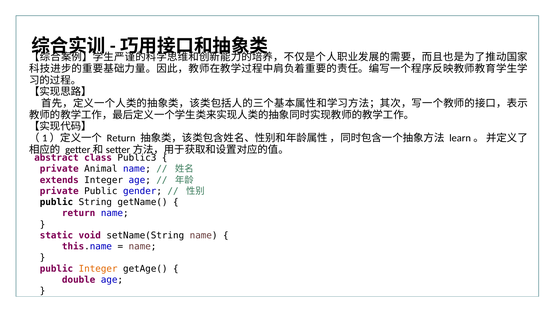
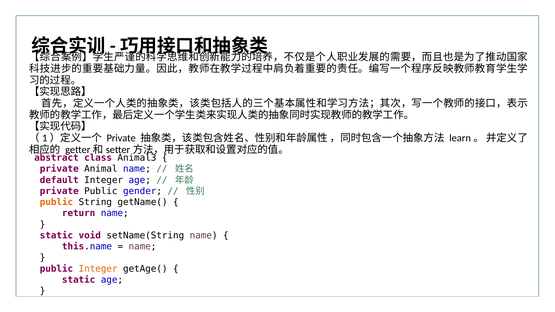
Return at (121, 138): Return -> Private
Public3: Public3 -> Animal3
extends: extends -> default
public at (56, 202) colour: black -> orange
double at (79, 280): double -> static
